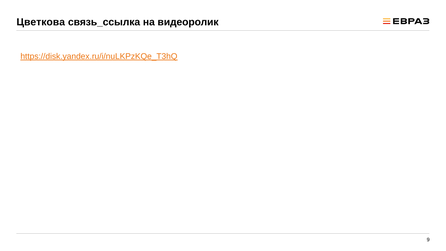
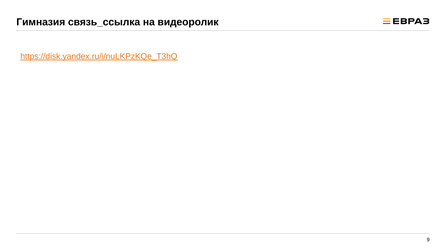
Цветкова: Цветкова -> Гимназия
